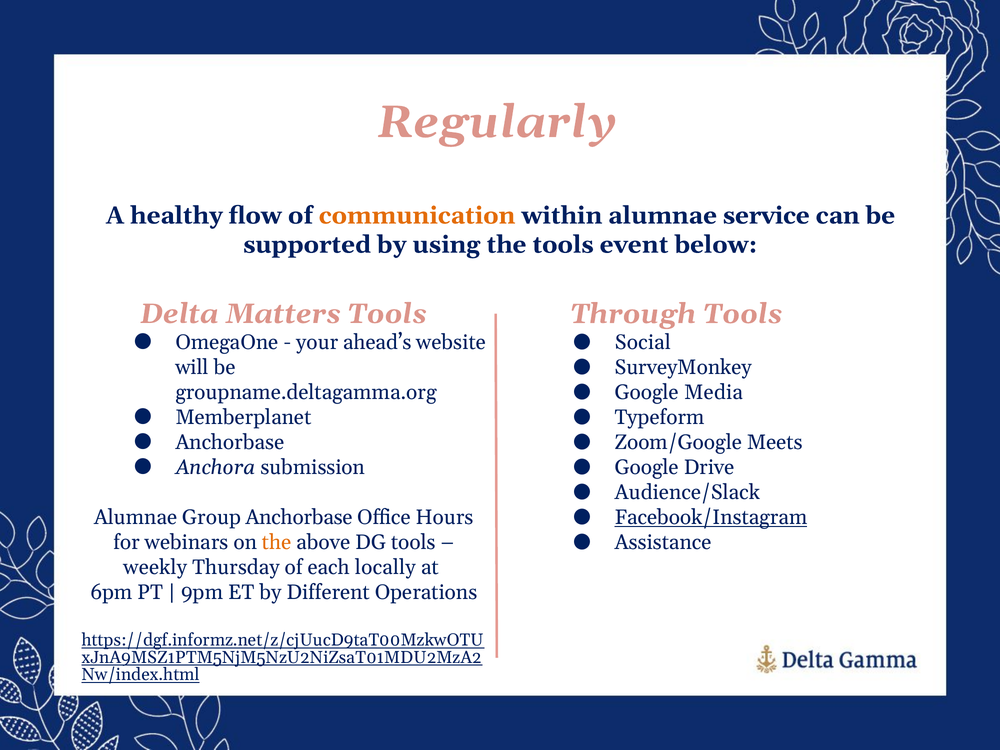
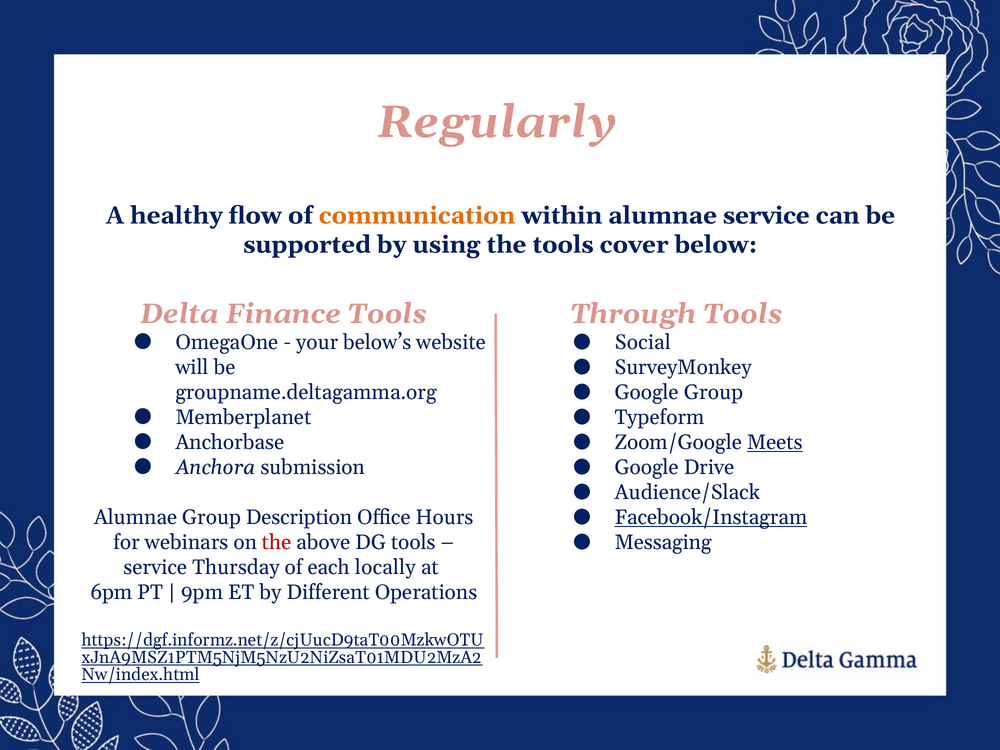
event: event -> cover
Matters: Matters -> Finance
ahead’s: ahead’s -> below’s
Google Media: Media -> Group
Meets underline: none -> present
Group Anchorbase: Anchorbase -> Description
Assistance: Assistance -> Messaging
the at (277, 542) colour: orange -> red
weekly at (155, 567): weekly -> service
